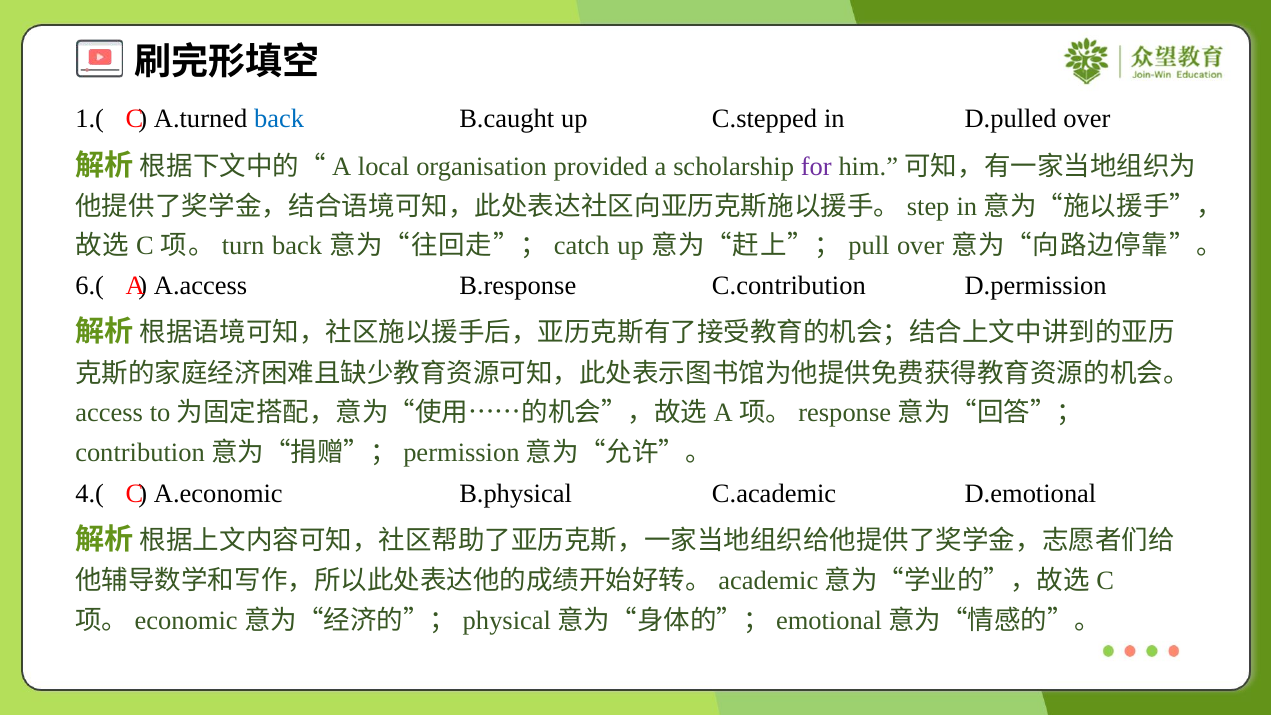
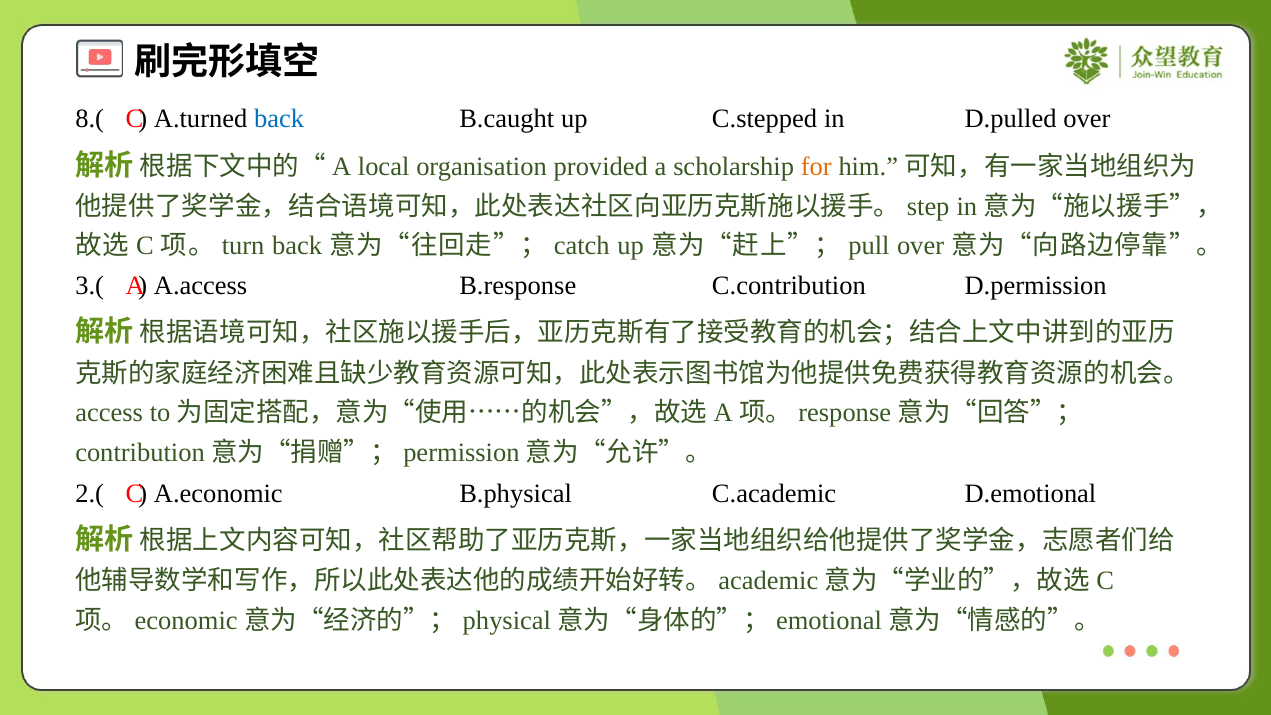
1.(: 1.( -> 8.(
for colour: purple -> orange
6.(: 6.( -> 3.(
4.(: 4.( -> 2.(
